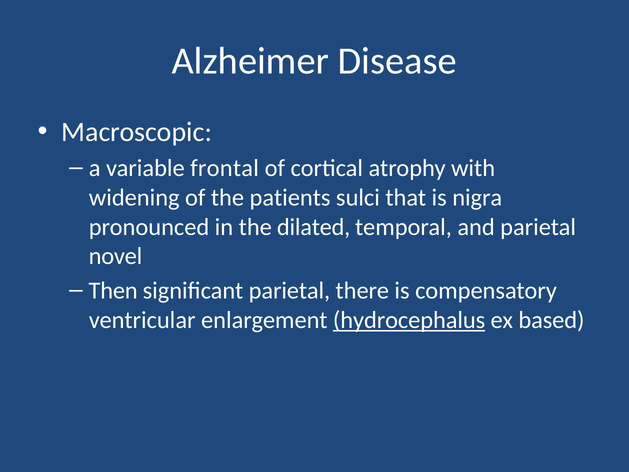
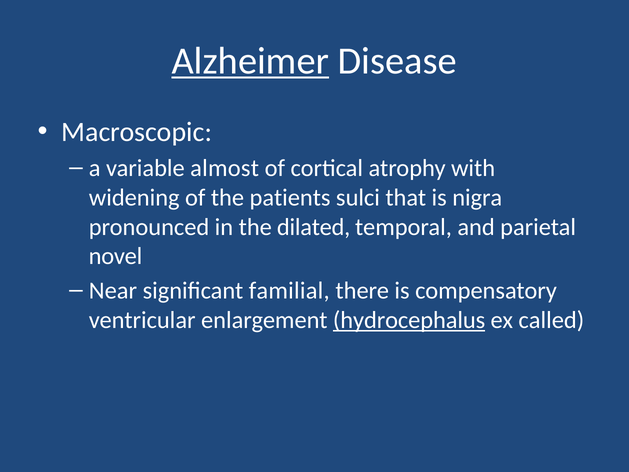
Alzheimer underline: none -> present
frontal: frontal -> almost
Then: Then -> Near
significant parietal: parietal -> familial
based: based -> called
